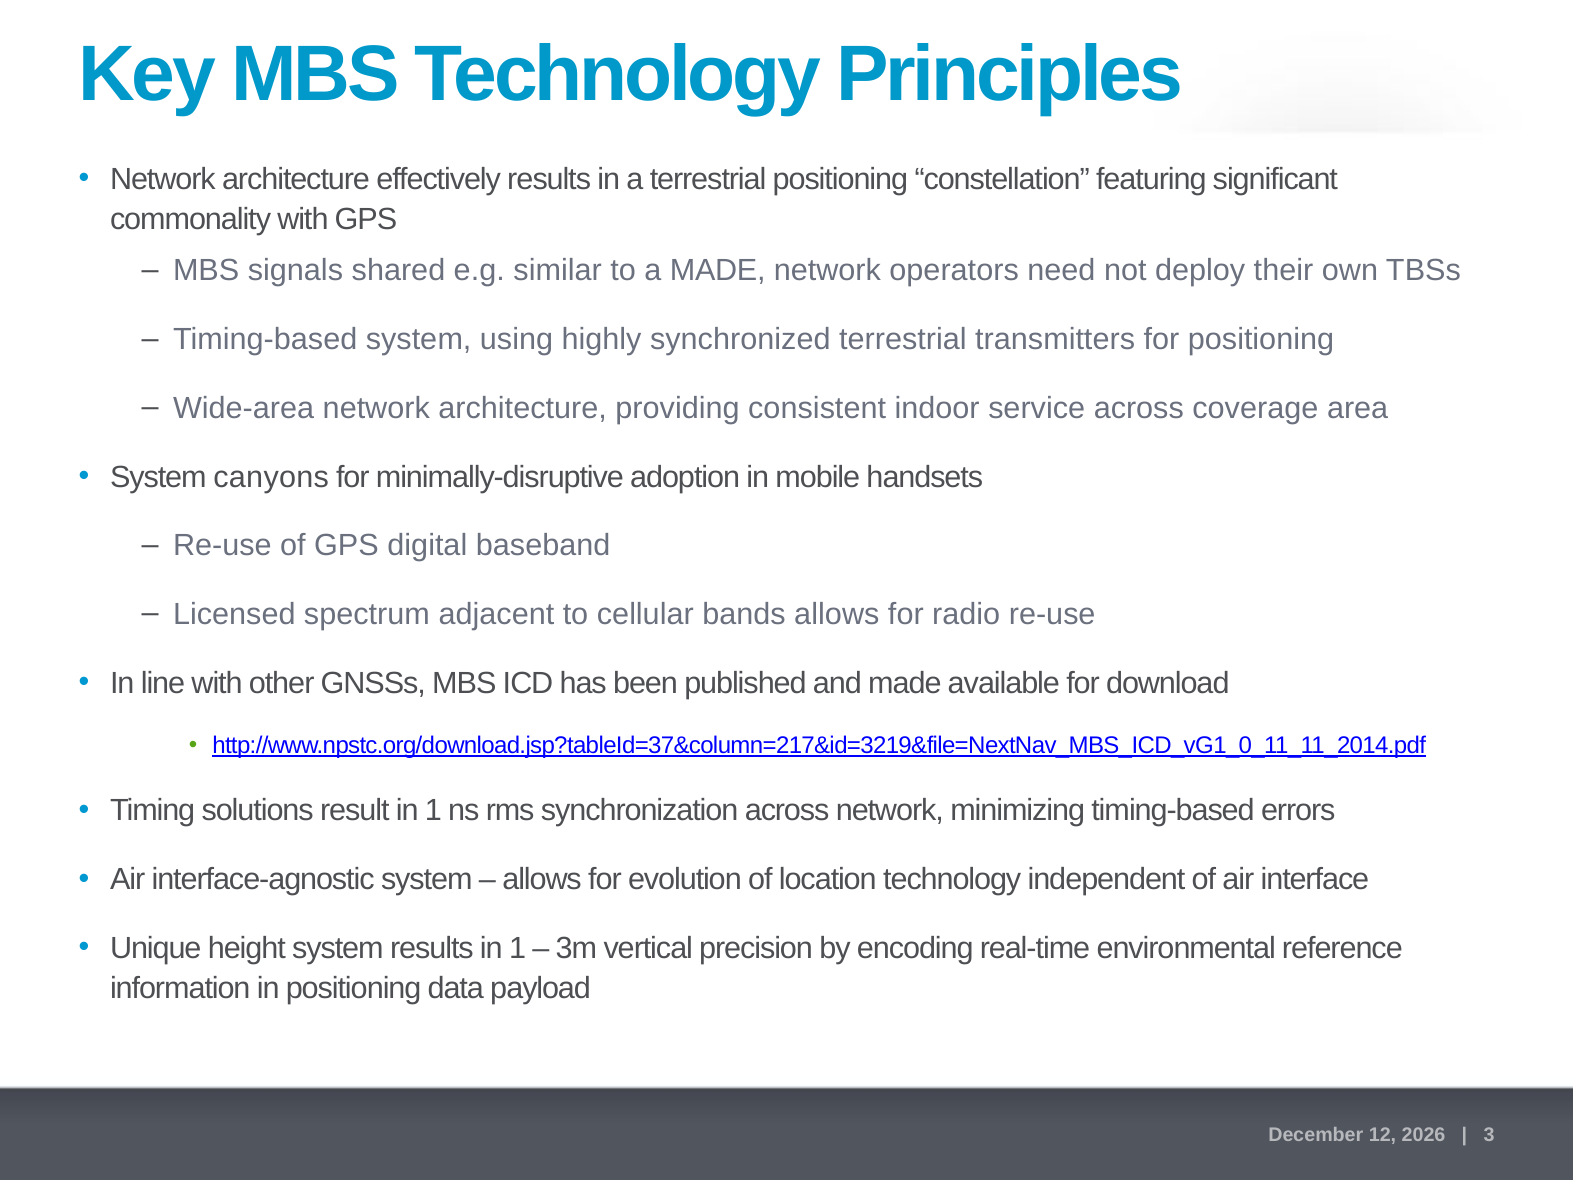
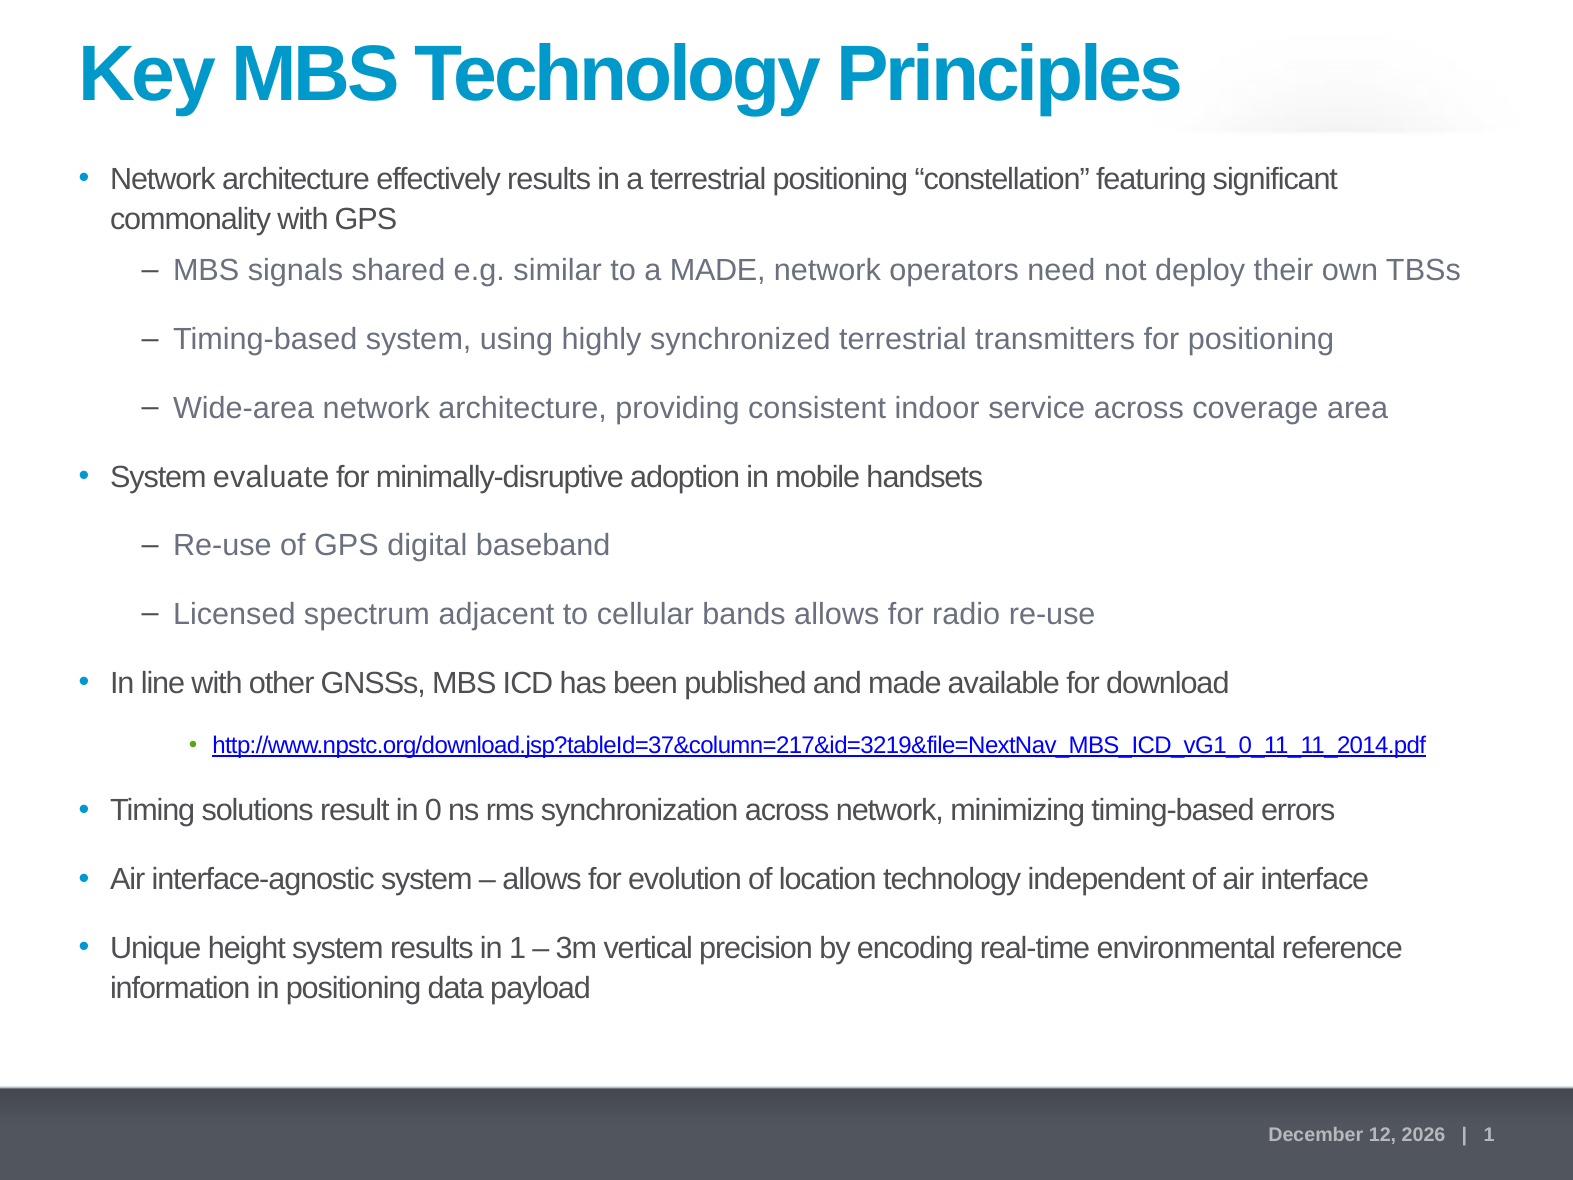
canyons: canyons -> evaluate
result in 1: 1 -> 0
3 at (1489, 1135): 3 -> 1
